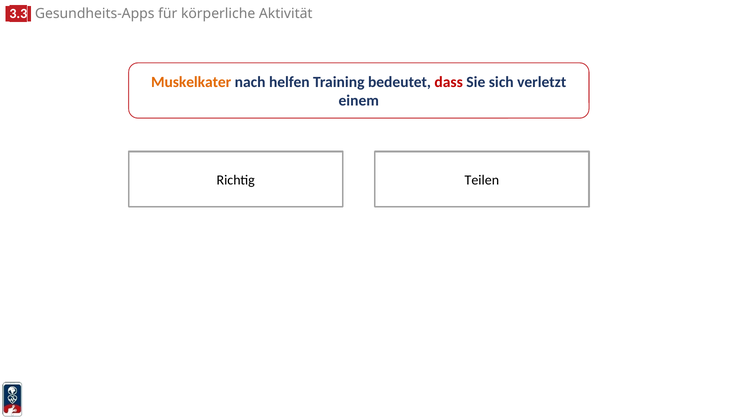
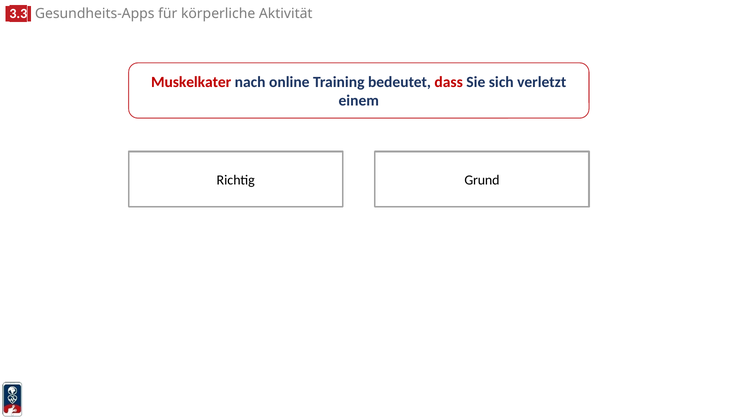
Muskelkater colour: orange -> red
helfen: helfen -> online
Teilen: Teilen -> Grund
